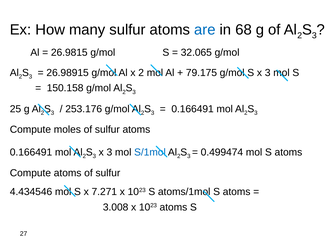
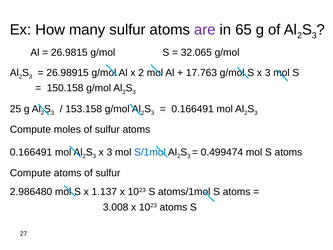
are colour: blue -> purple
68: 68 -> 65
79.175: 79.175 -> 17.763
253.176: 253.176 -> 153.158
4.434546: 4.434546 -> 2.986480
7.271: 7.271 -> 1.137
